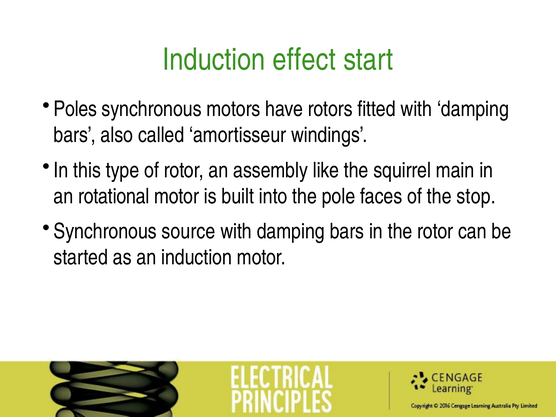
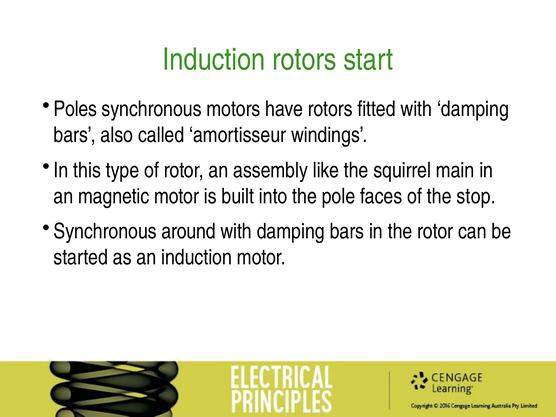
Induction effect: effect -> rotors
rotational: rotational -> magnetic
source: source -> around
